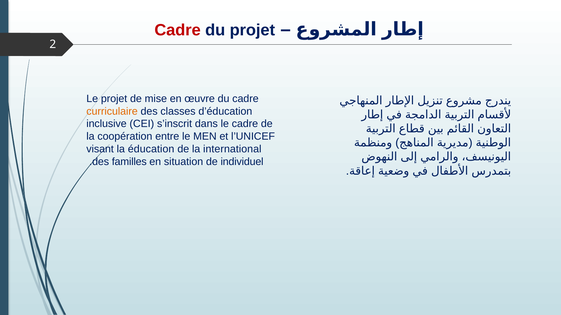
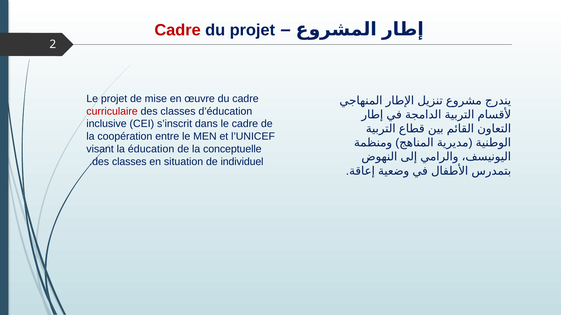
curriculaire colour: orange -> red
international: international -> conceptuelle
familles at (129, 162): familles -> classes
